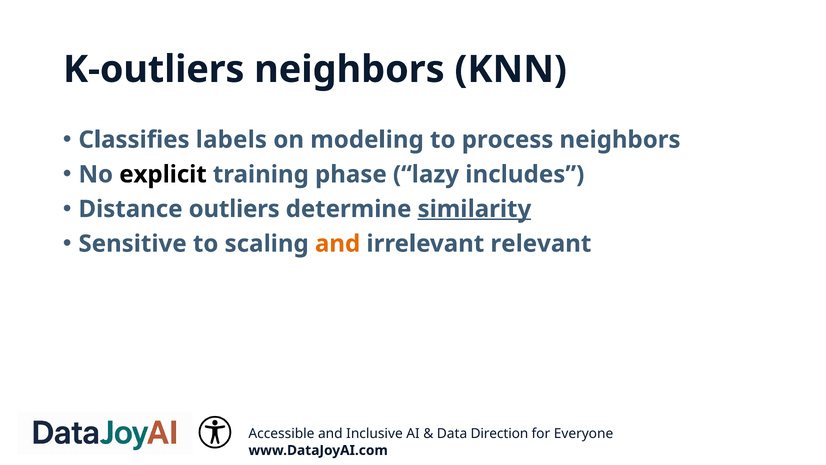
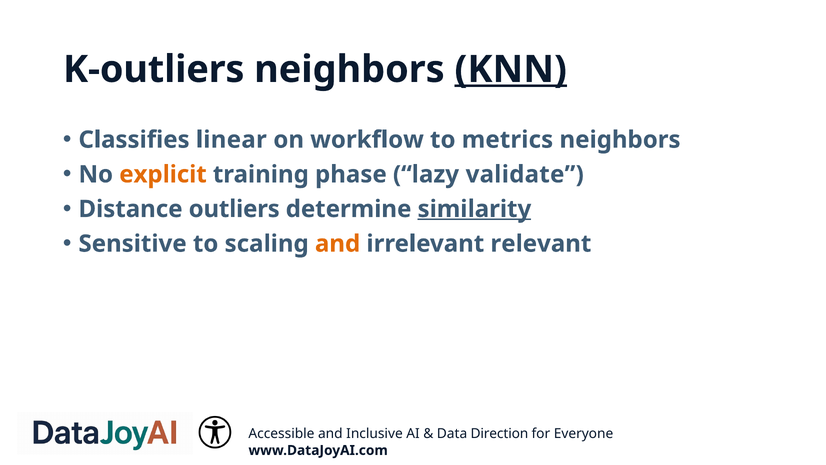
KNN underline: none -> present
labels: labels -> linear
modeling: modeling -> workflow
process: process -> metrics
explicit colour: black -> orange
includes: includes -> validate
